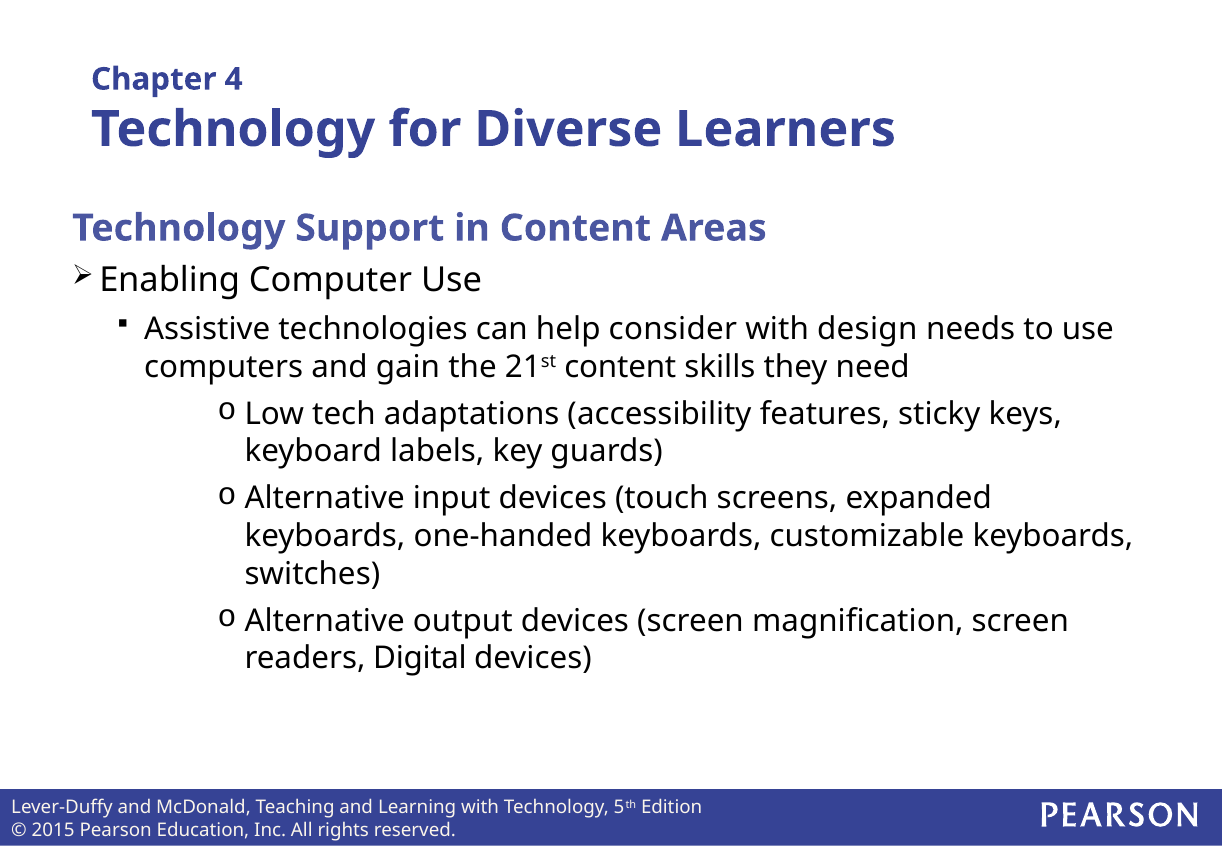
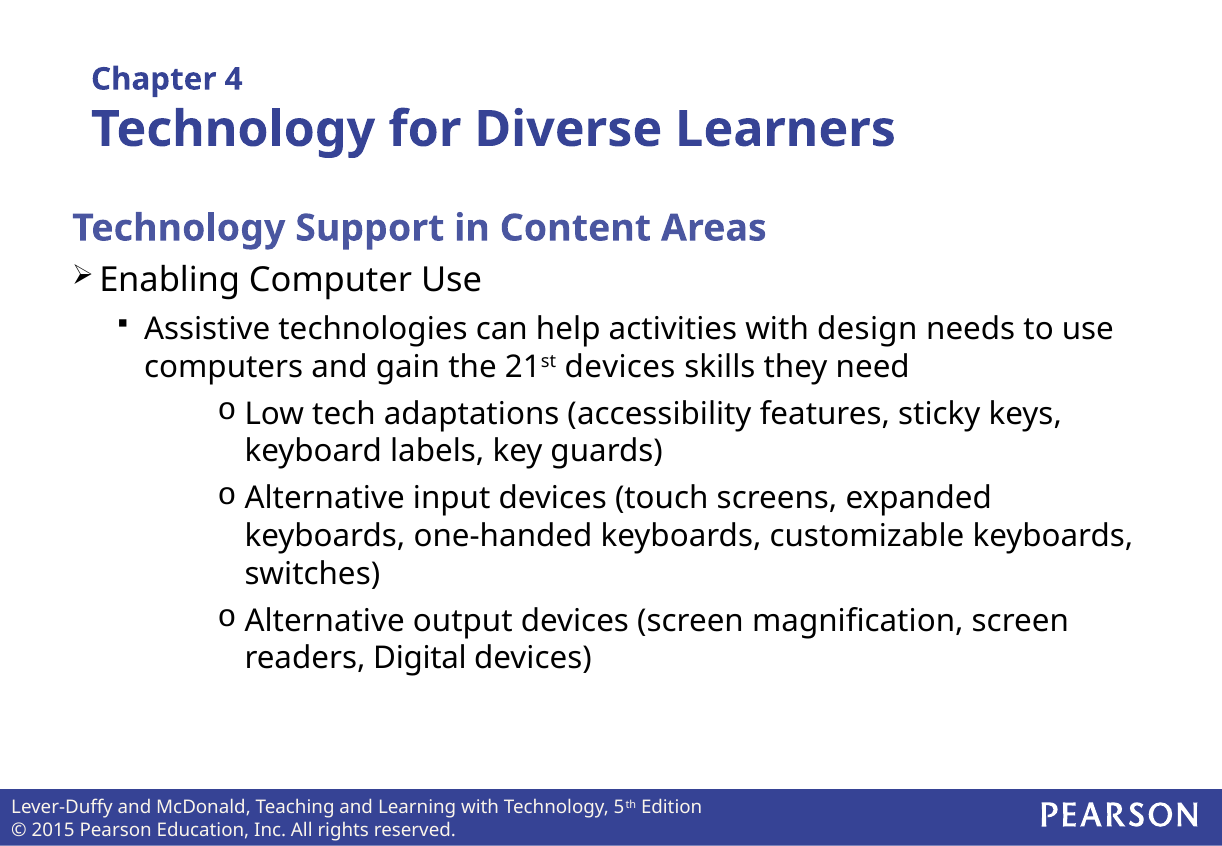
consider: consider -> activities
21st content: content -> devices
